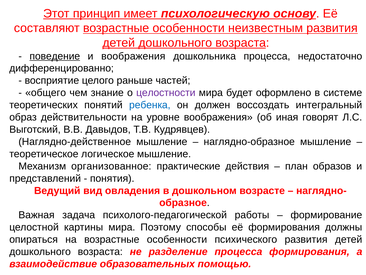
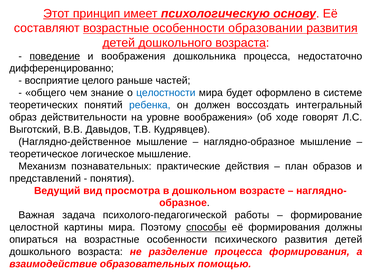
неизвестным: неизвестным -> образовании
целостности colour: purple -> blue
иная: иная -> ходе
организованное: организованное -> познавательных
овладения: овладения -> просмотра
способы underline: none -> present
